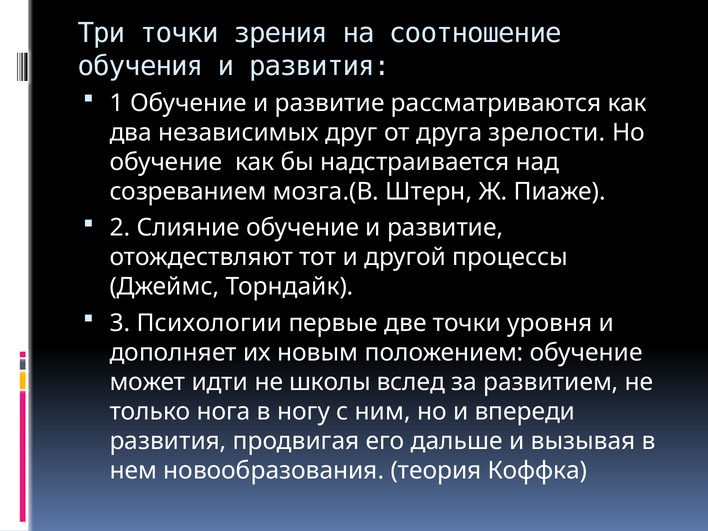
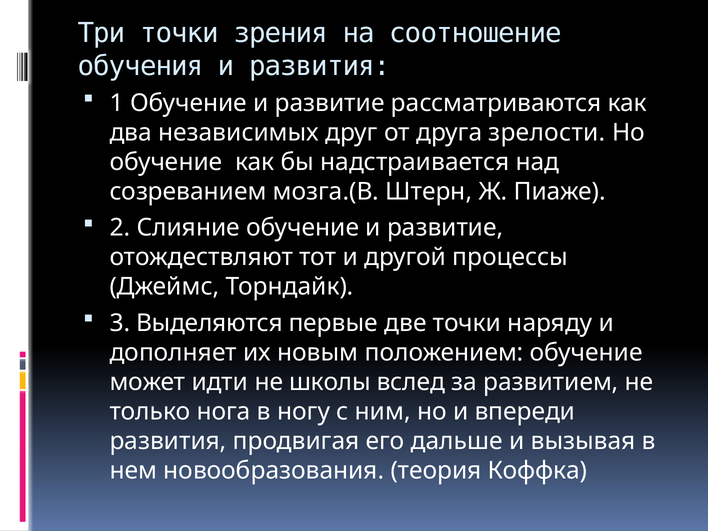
Психологии: Психологии -> Выделяются
уровня: уровня -> наряду
